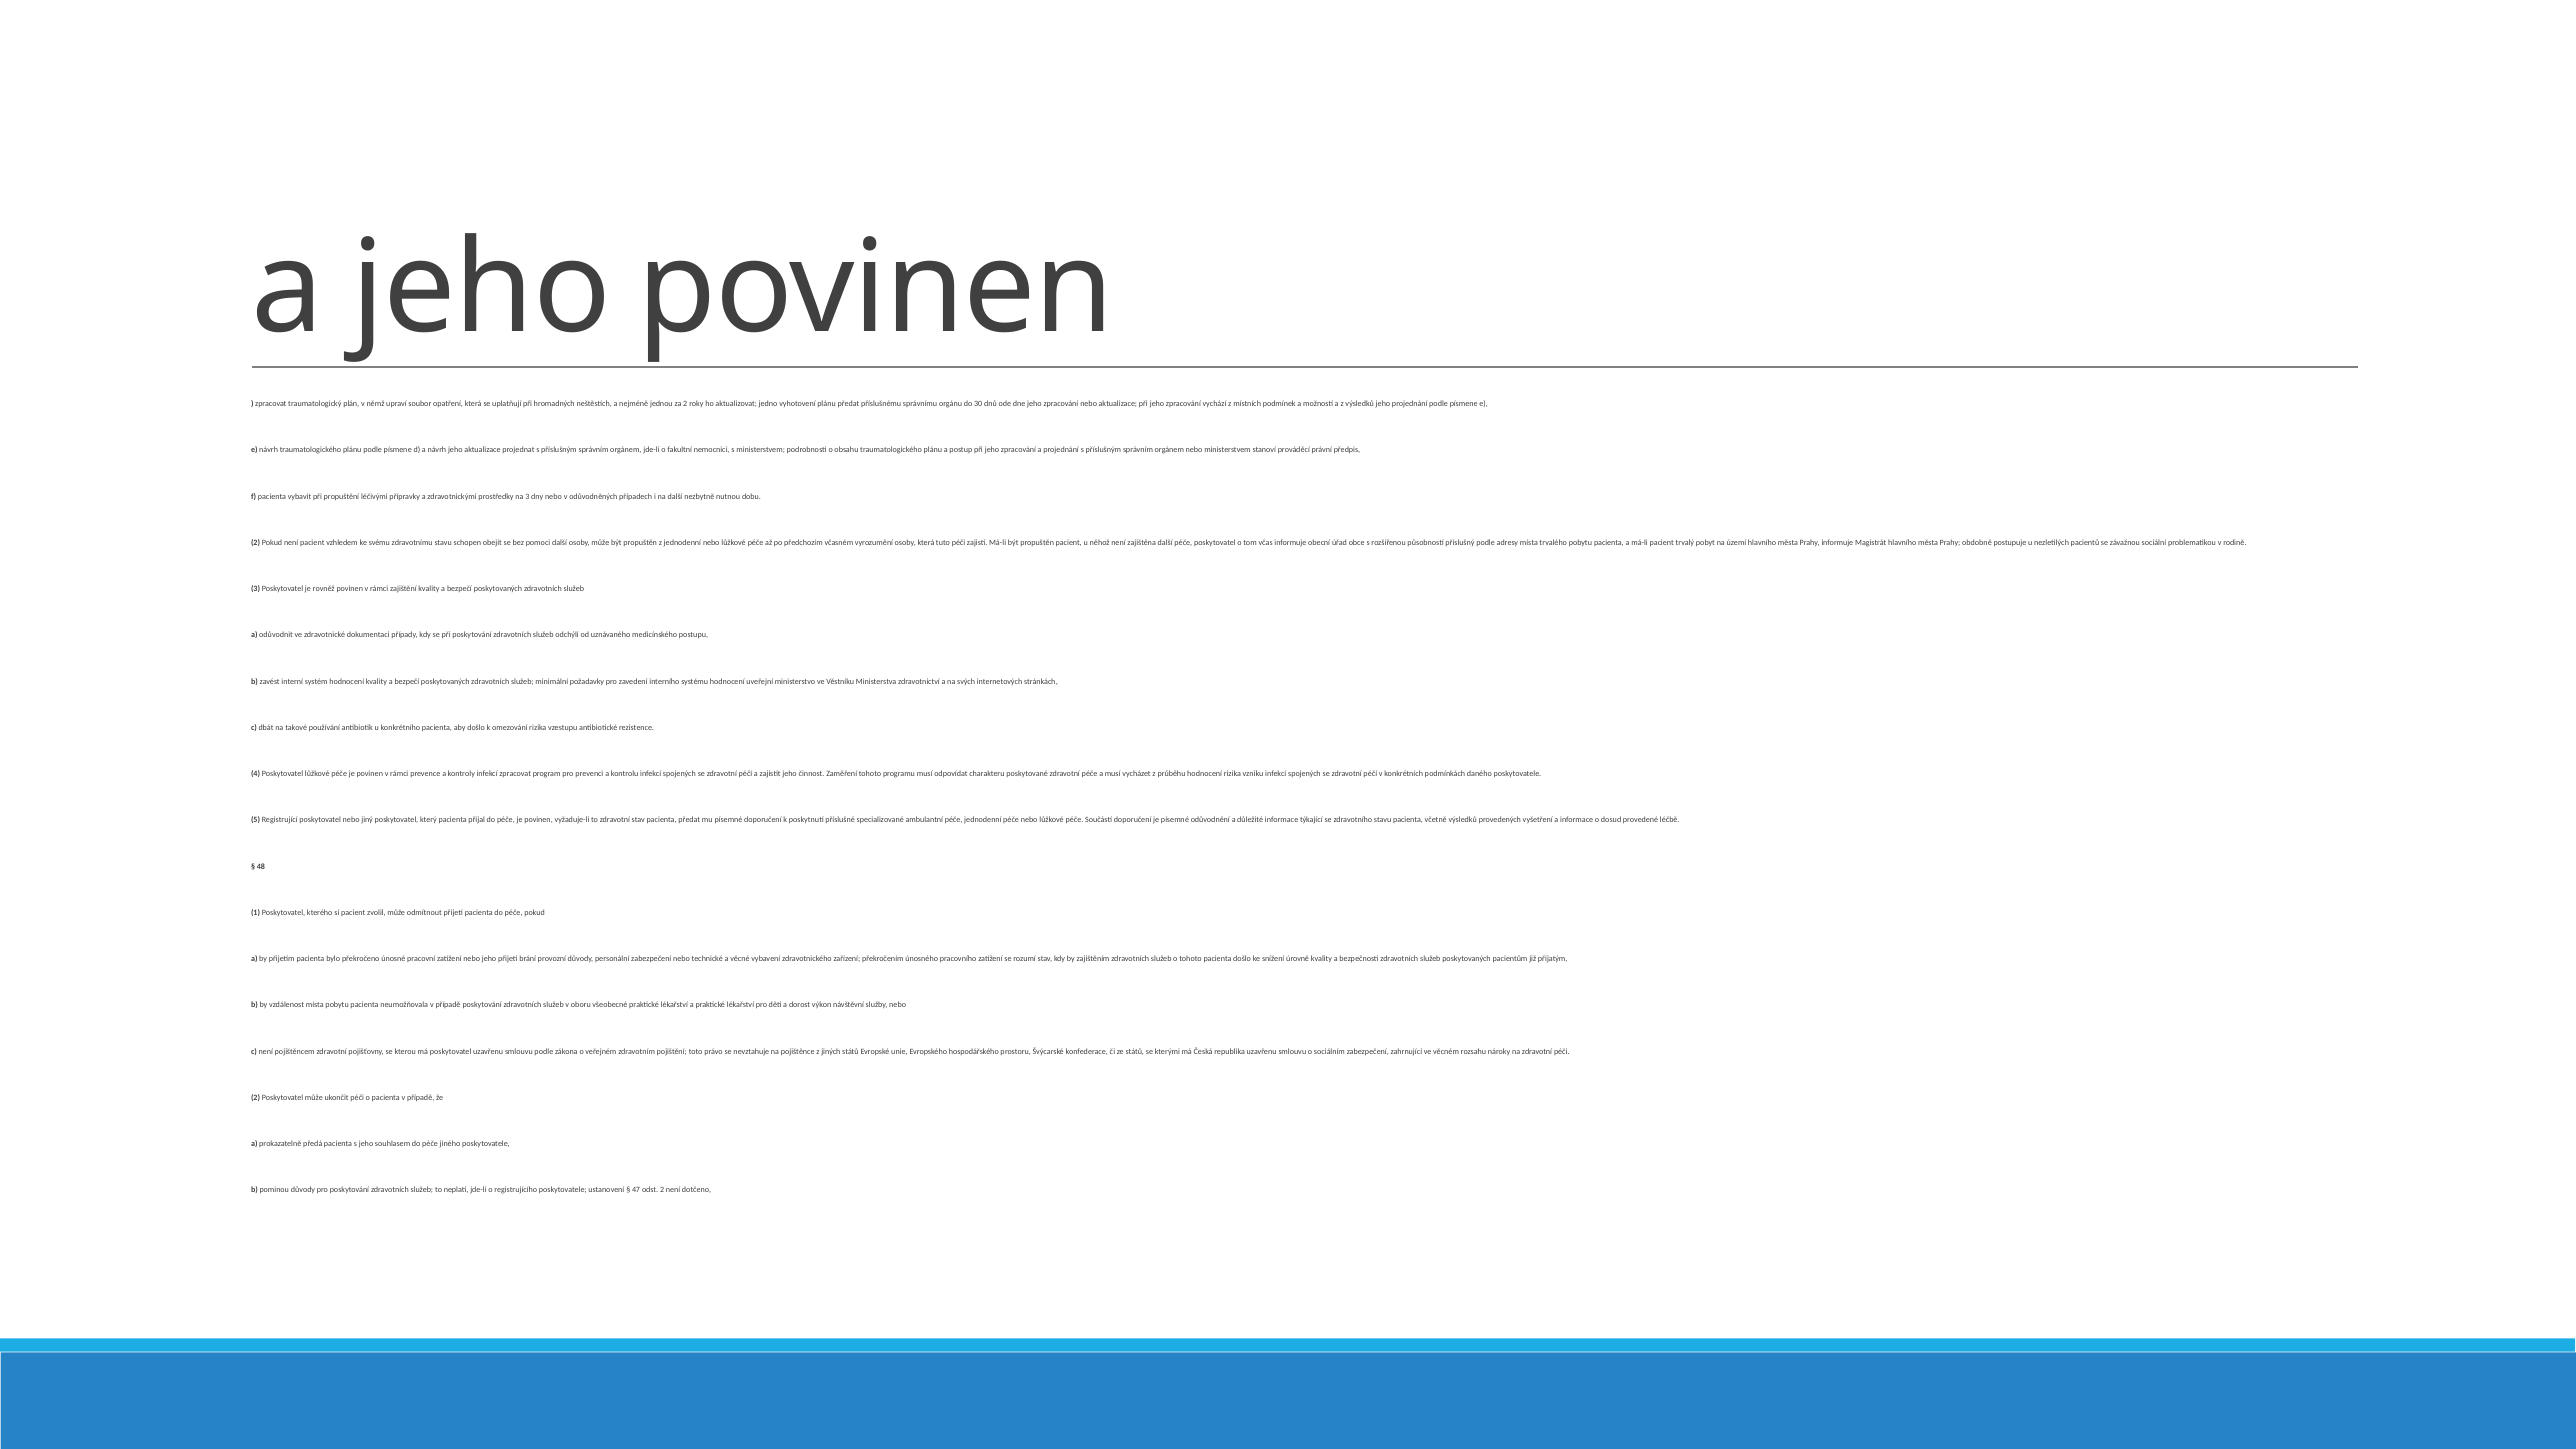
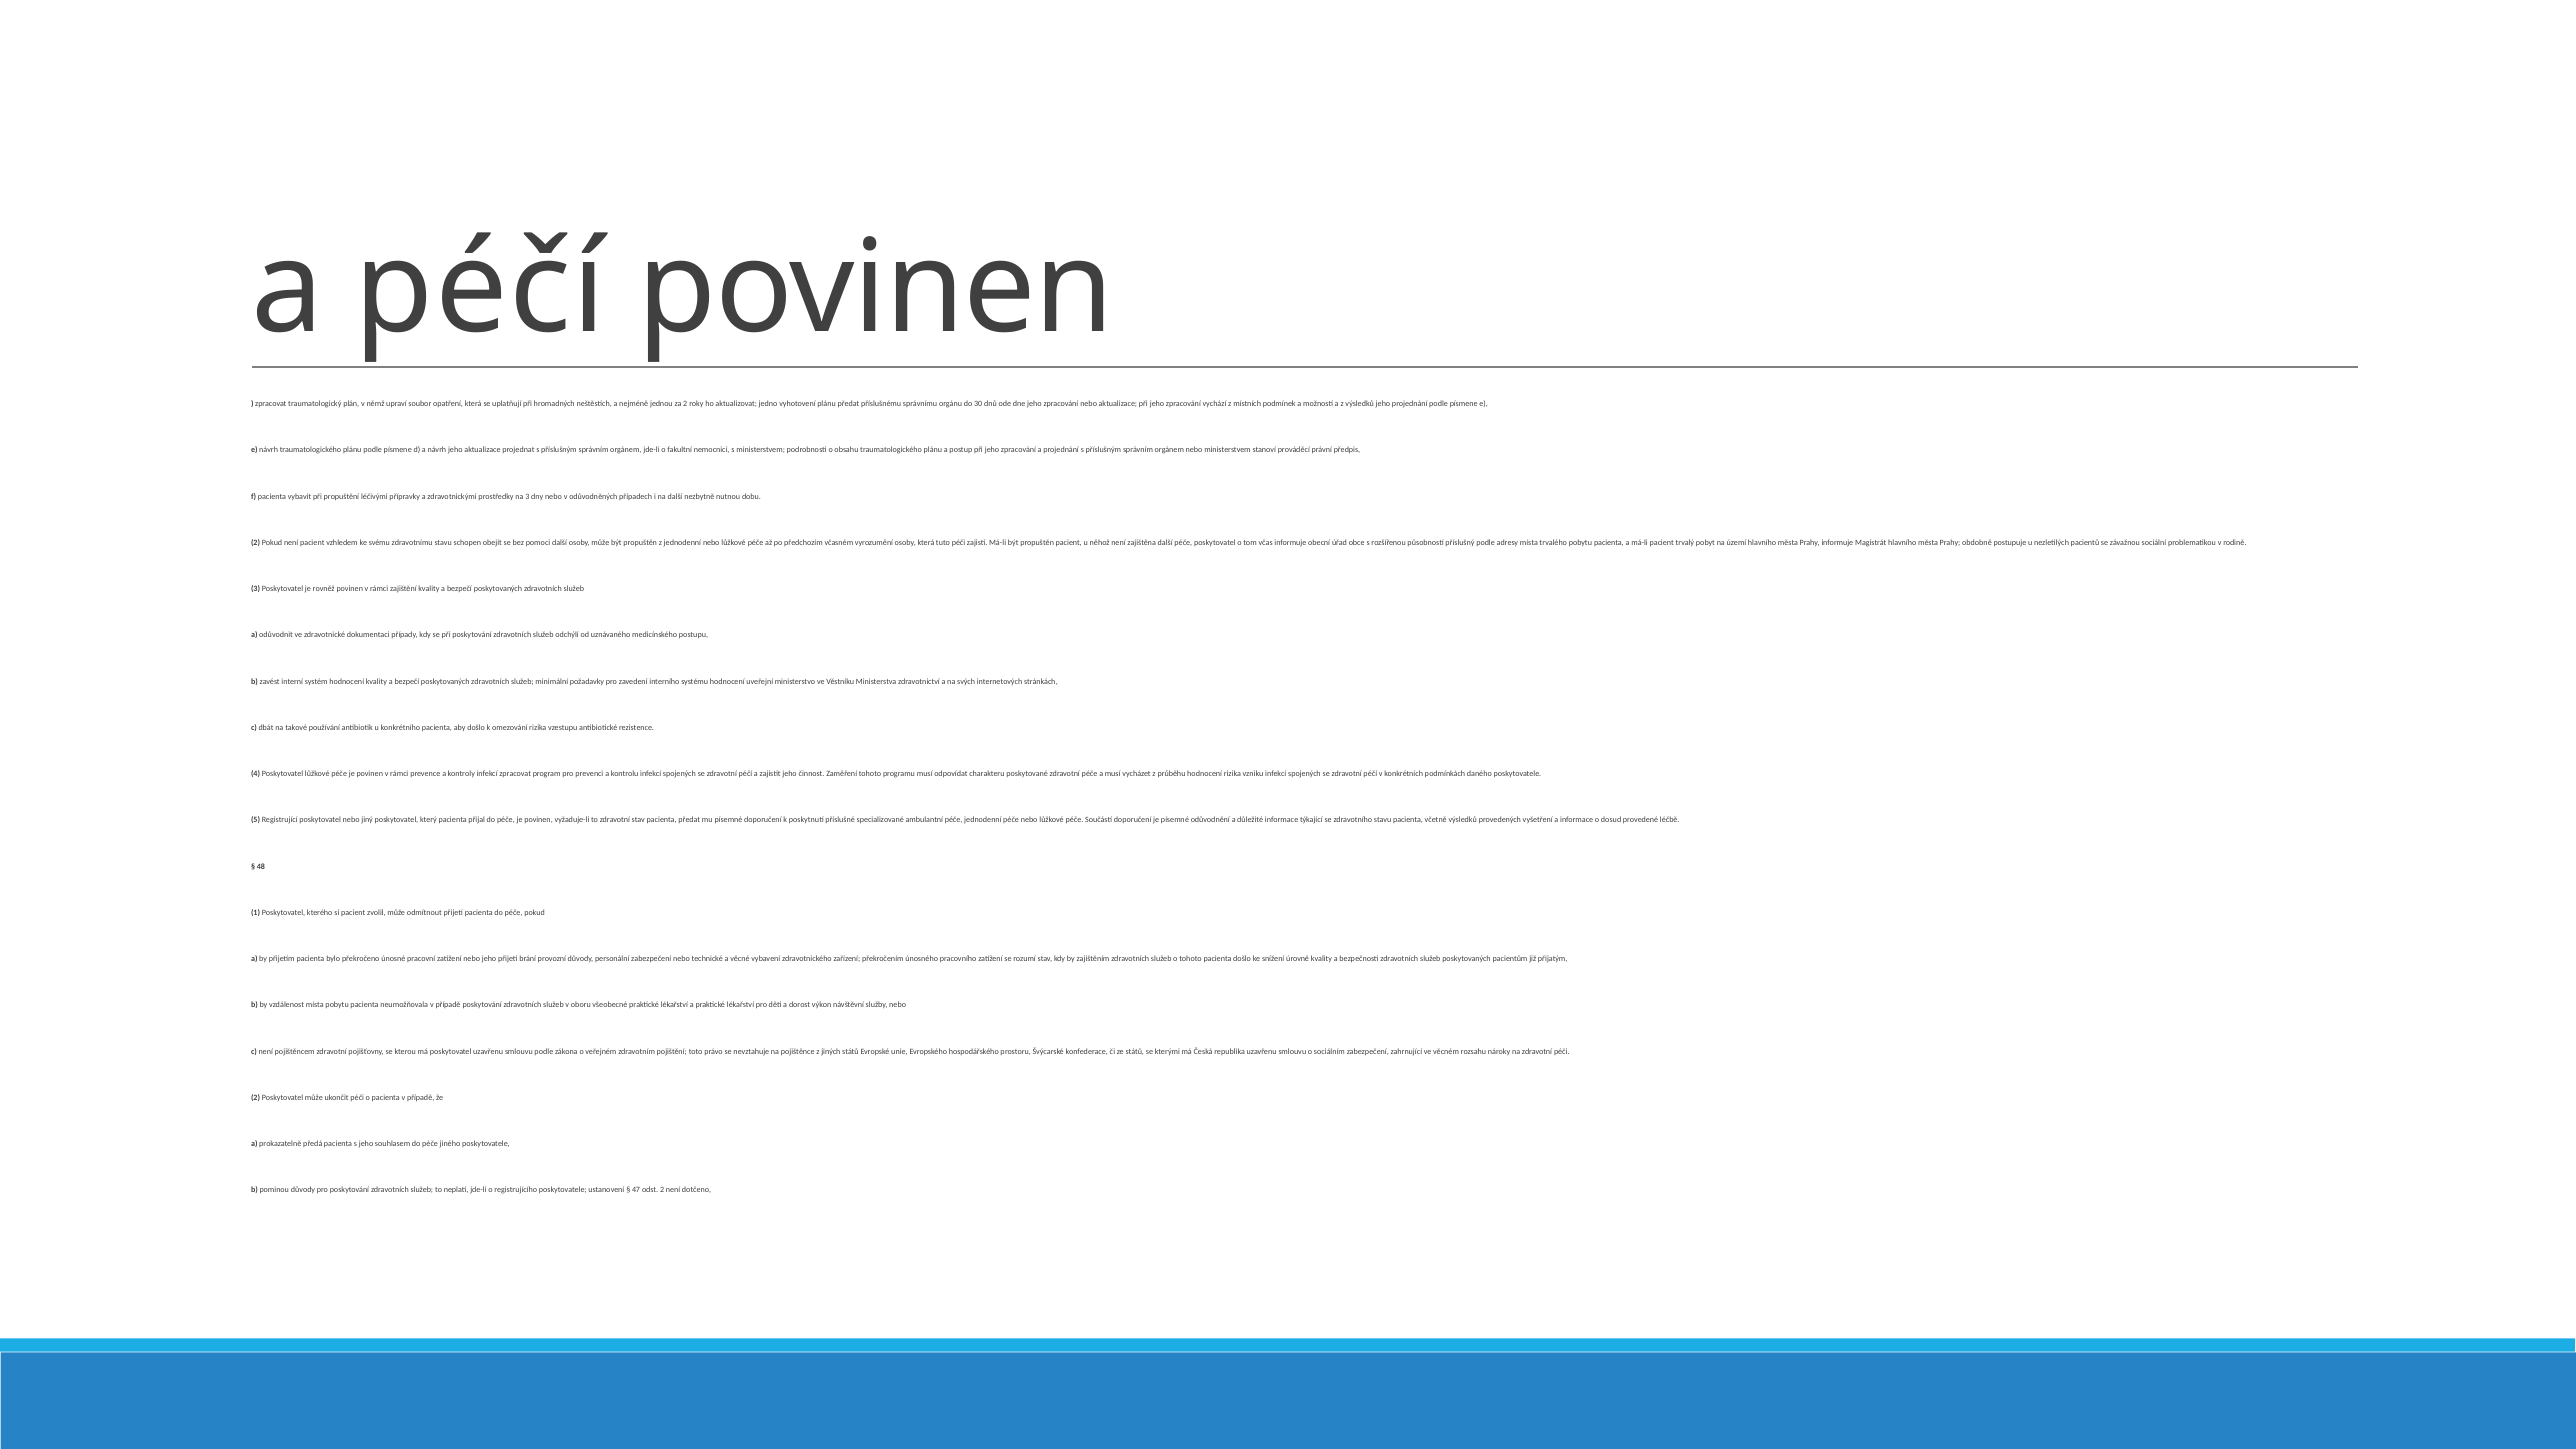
a jeho: jeho -> péčí
